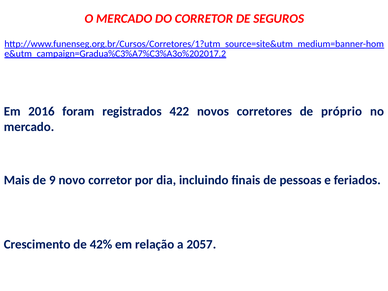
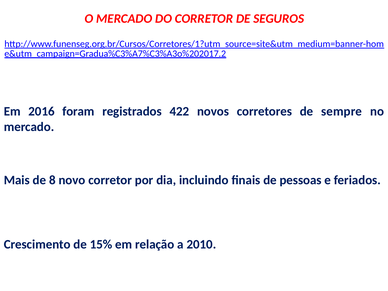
próprio: próprio -> sempre
9: 9 -> 8
42%: 42% -> 15%
2057: 2057 -> 2010
